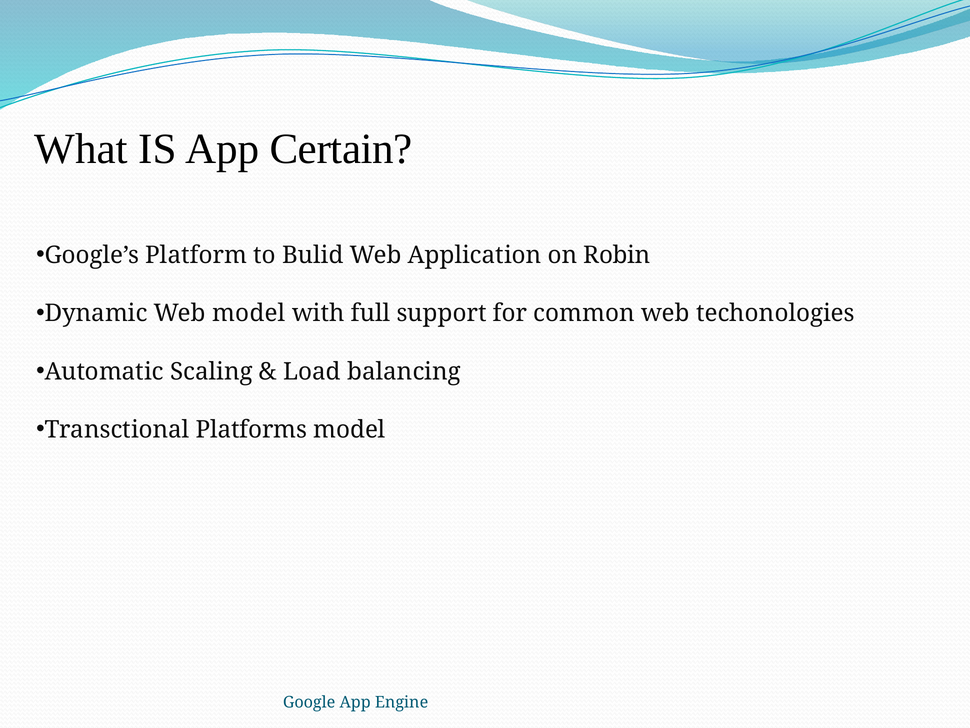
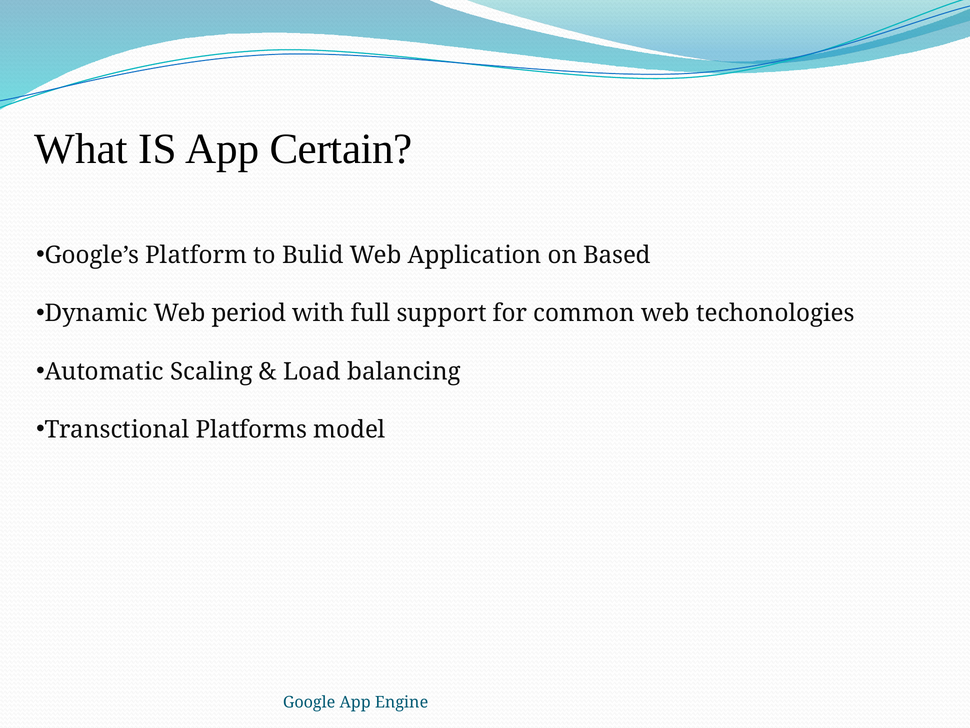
Robin: Robin -> Based
Web model: model -> period
